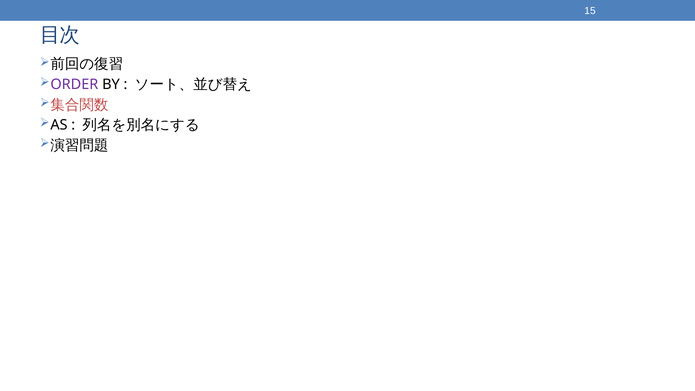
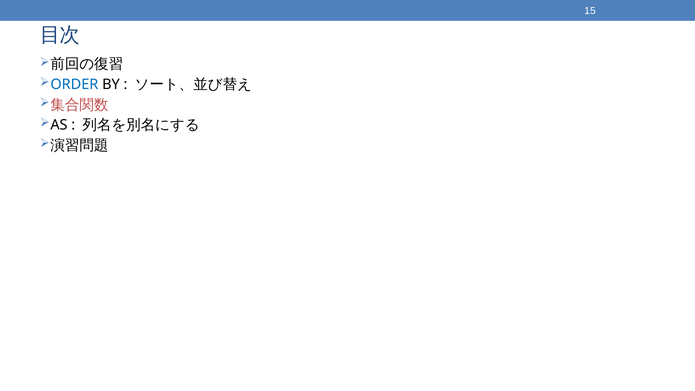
ORDER colour: purple -> blue
